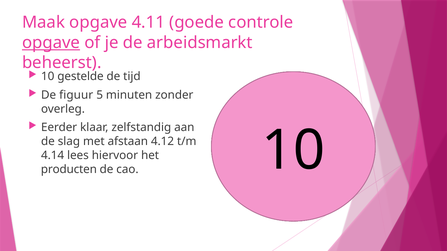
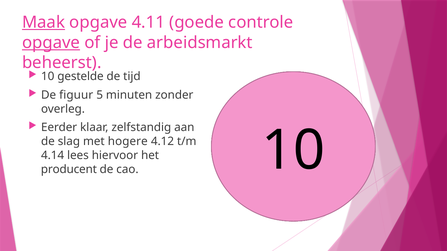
Maak underline: none -> present
afstaan: afstaan -> hogere
producten: producten -> producent
